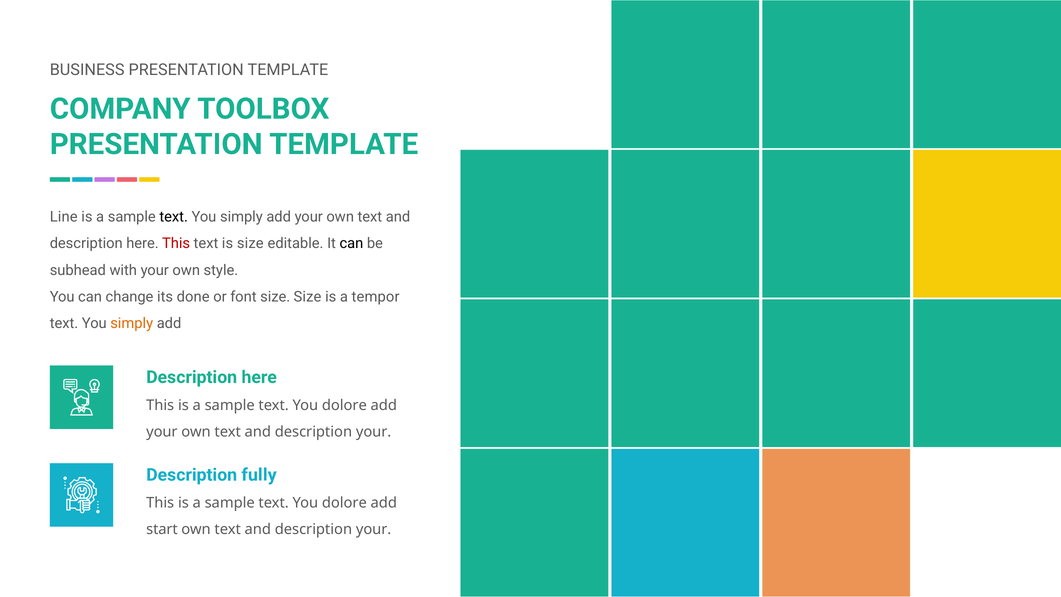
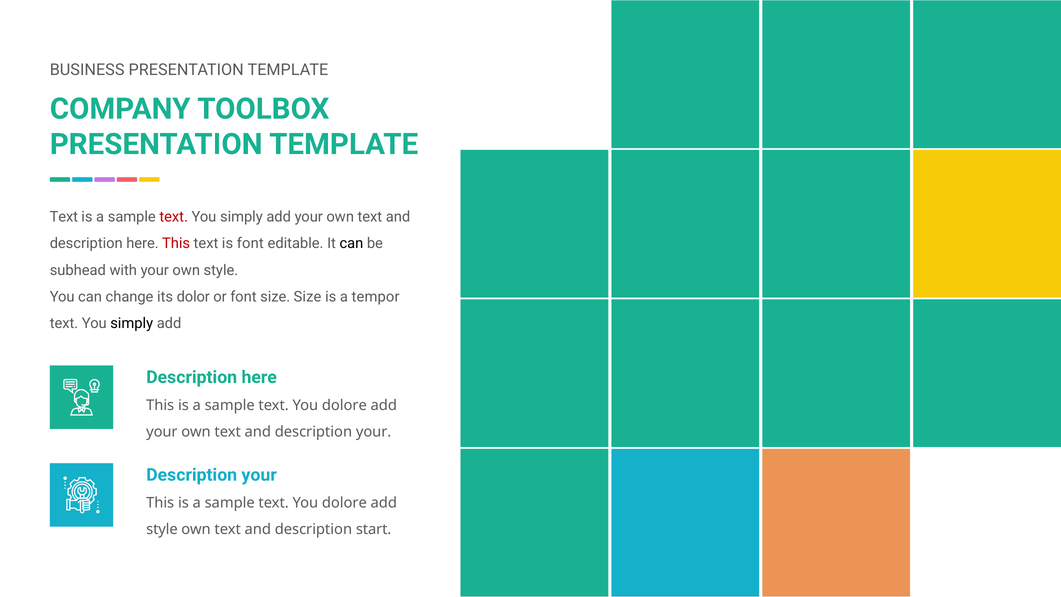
Line at (64, 217): Line -> Text
text at (174, 217) colour: black -> red
is size: size -> font
done: done -> dolor
simply at (132, 323) colour: orange -> black
fully at (259, 475): fully -> your
start at (162, 529): start -> style
your at (374, 529): your -> start
